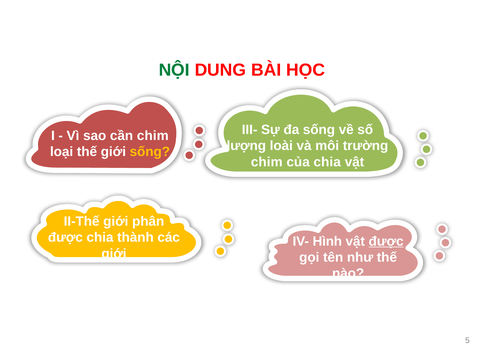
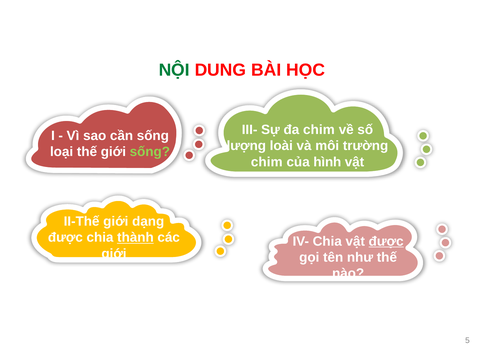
đa sống: sống -> chim
cần chim: chim -> sống
sống at (150, 152) colour: yellow -> light green
của chia: chia -> hình
phân: phân -> dạng
thành underline: none -> present
IV- Hình: Hình -> Chia
